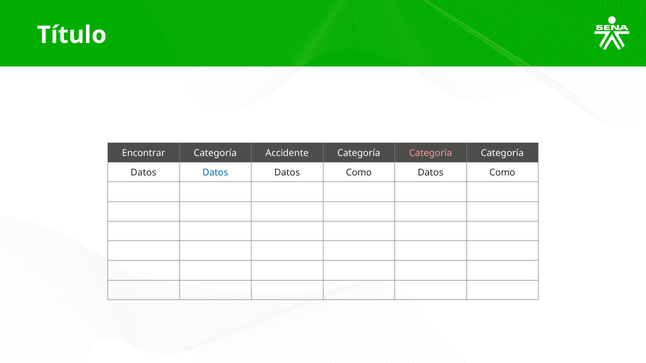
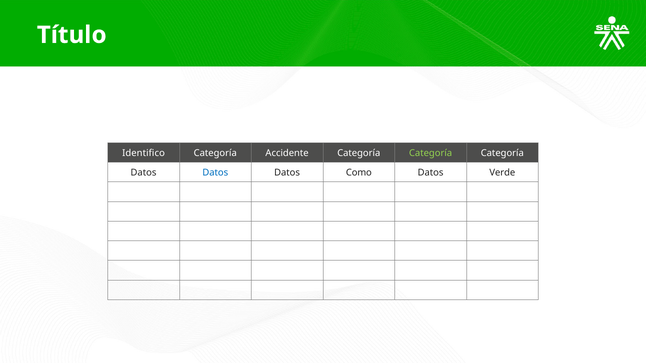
Encontrar: Encontrar -> Identifico
Categoría at (431, 153) colour: pink -> light green
Como at (502, 173): Como -> Verde
